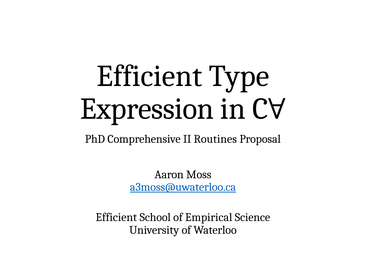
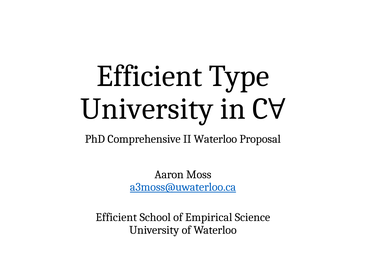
Expression at (147, 109): Expression -> University
II Routines: Routines -> Waterloo
